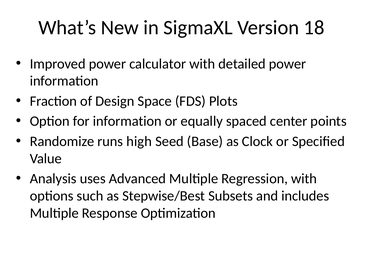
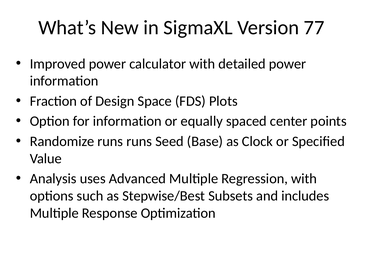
18: 18 -> 77
runs high: high -> runs
